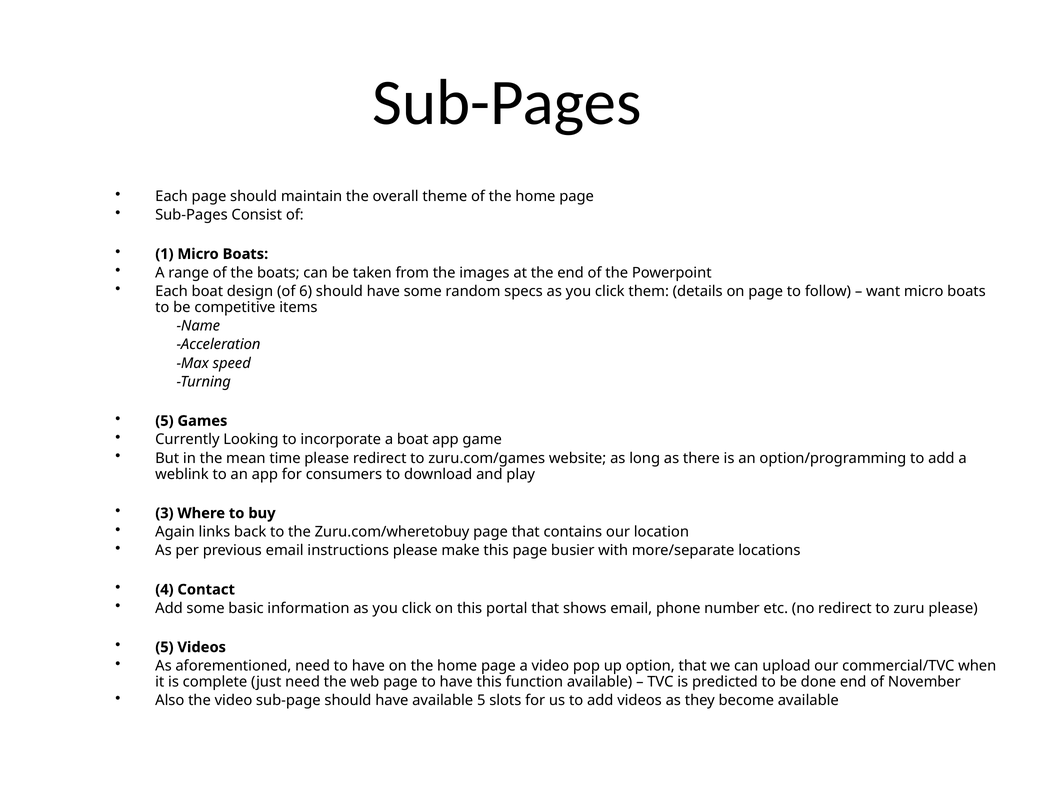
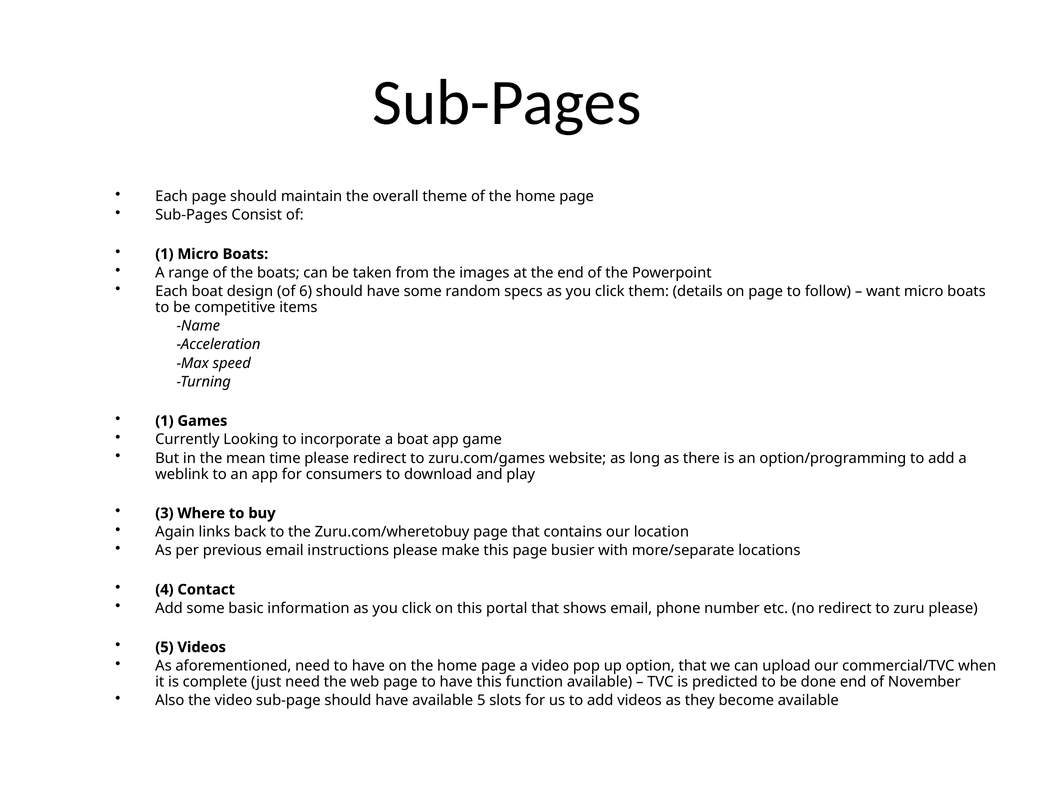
5 at (164, 421): 5 -> 1
